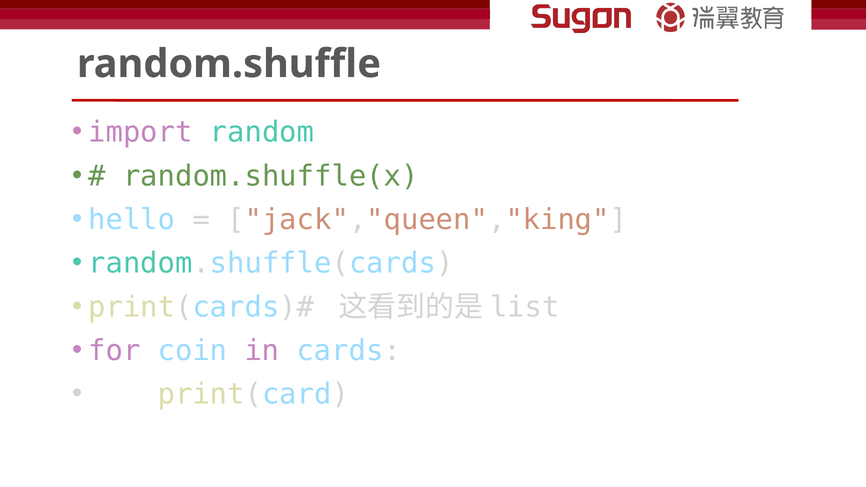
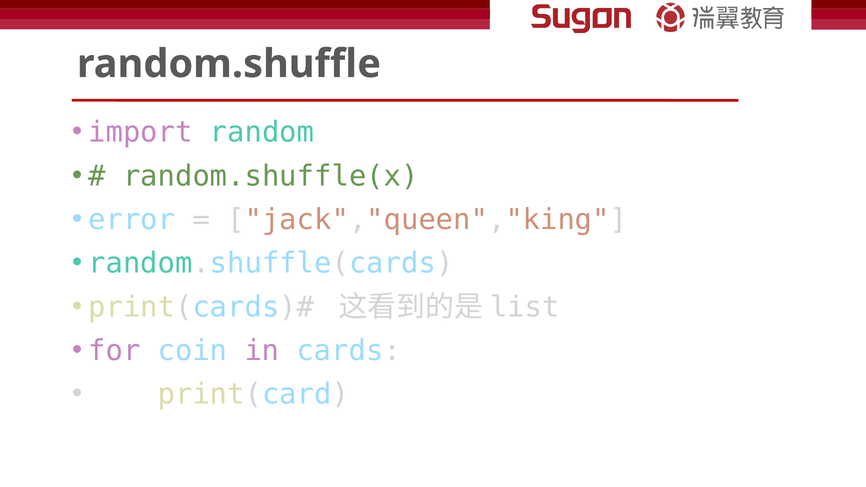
hello: hello -> error
